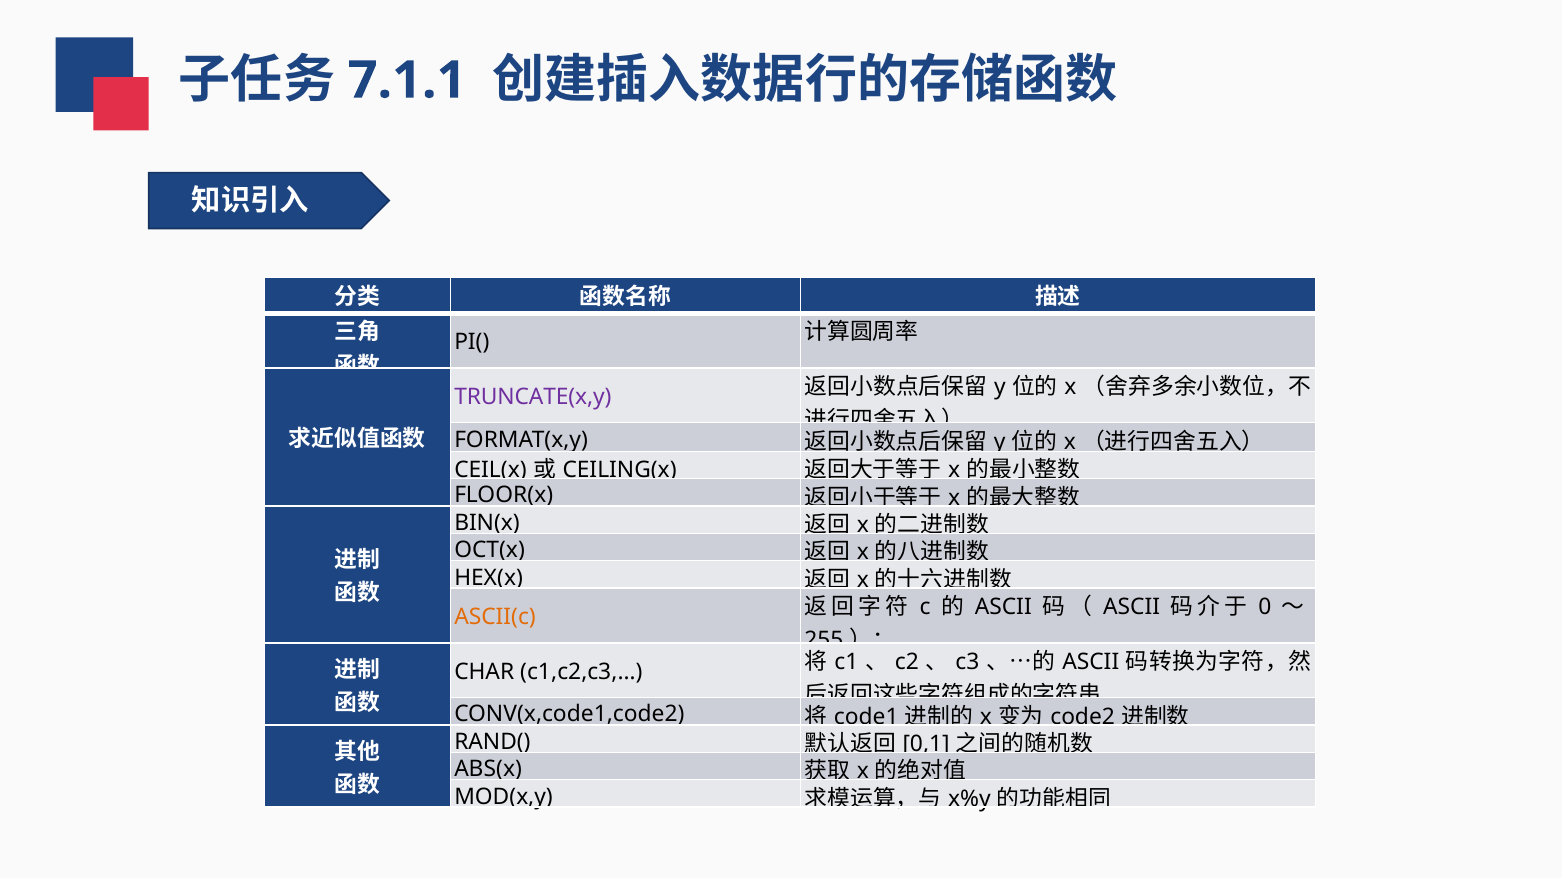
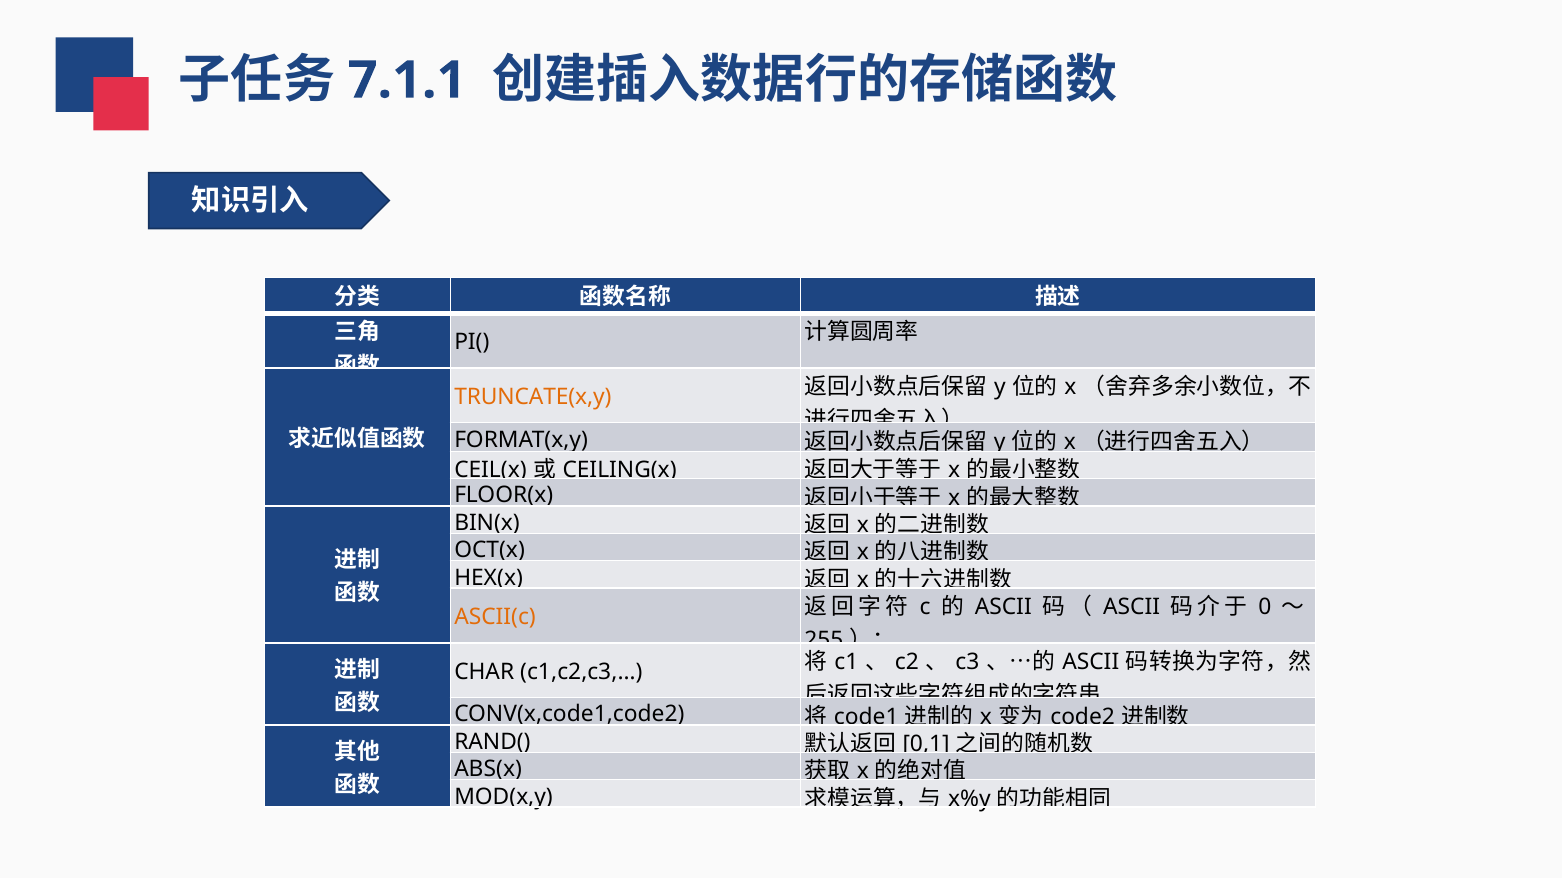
TRUNCATE(x,y colour: purple -> orange
